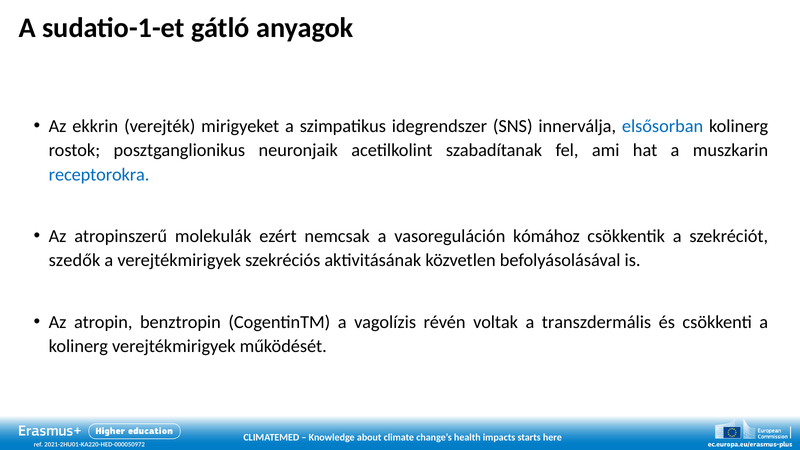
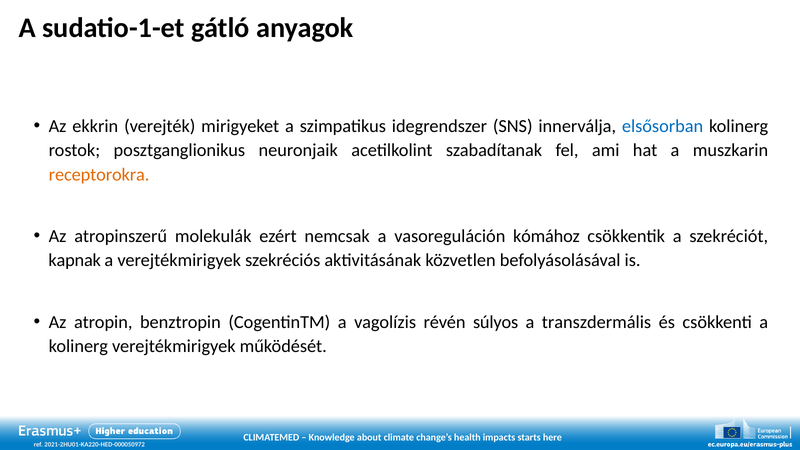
receptorokra colour: blue -> orange
szedők: szedők -> kapnak
voltak: voltak -> súlyos
